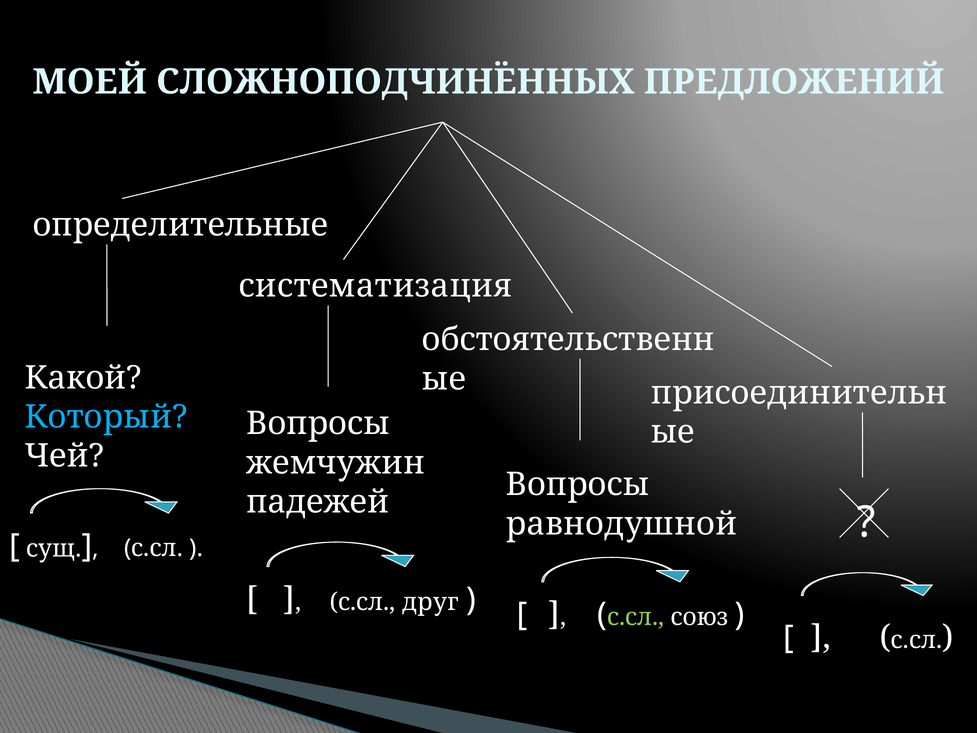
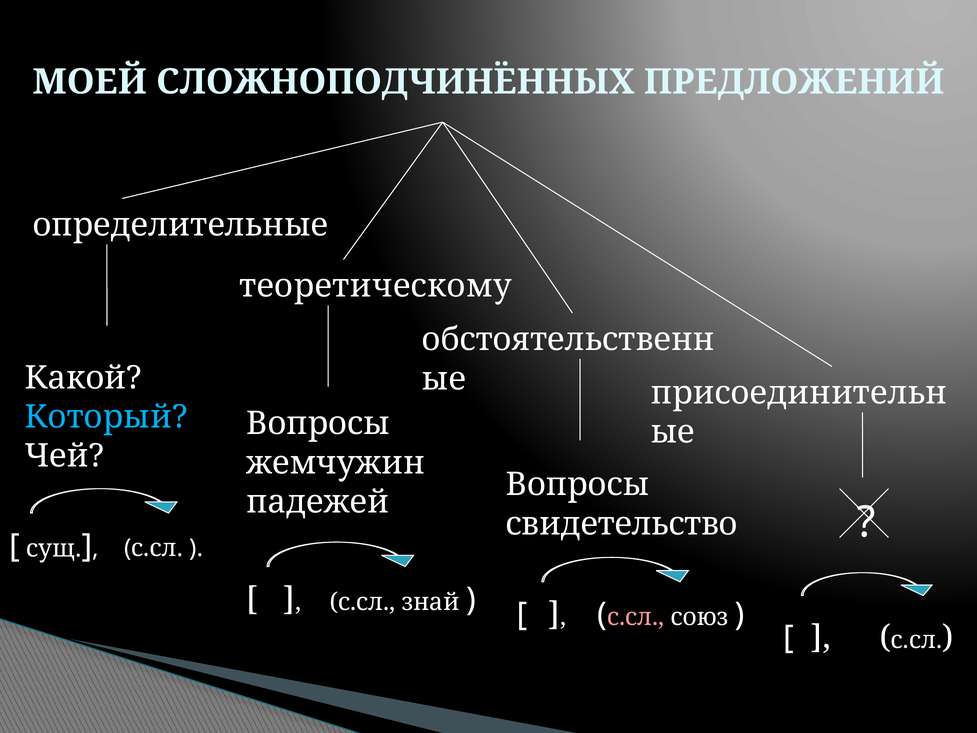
систематизация: систематизация -> теоретическому
равнодушной: равнодушной -> свидетельство
друг: друг -> знай
с.сл at (636, 617) colour: light green -> pink
